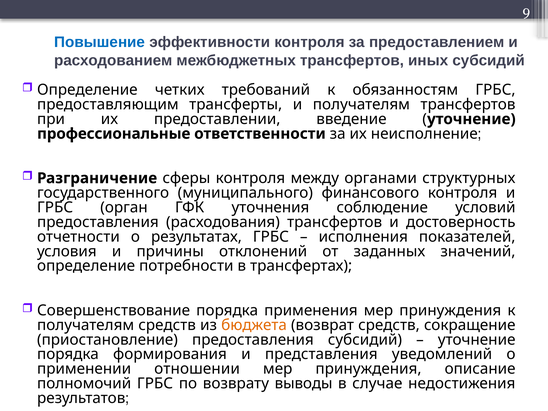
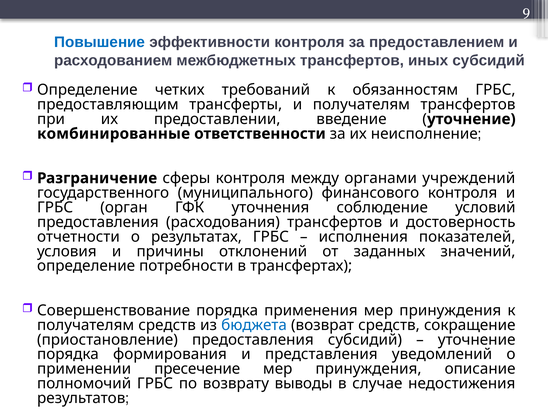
профессиональные: профессиональные -> комбинированные
структурных: структурных -> учреждений
бюджета colour: orange -> blue
отношении: отношении -> пресечение
